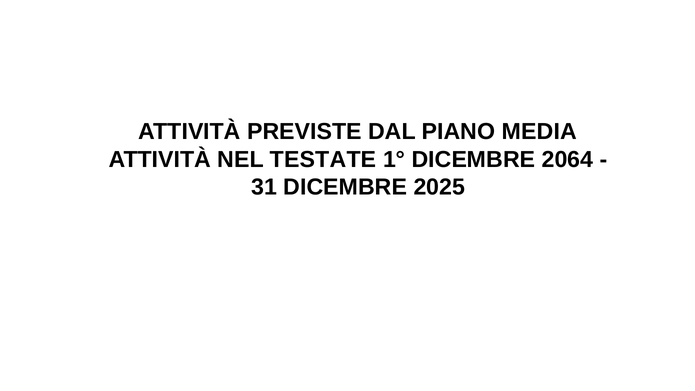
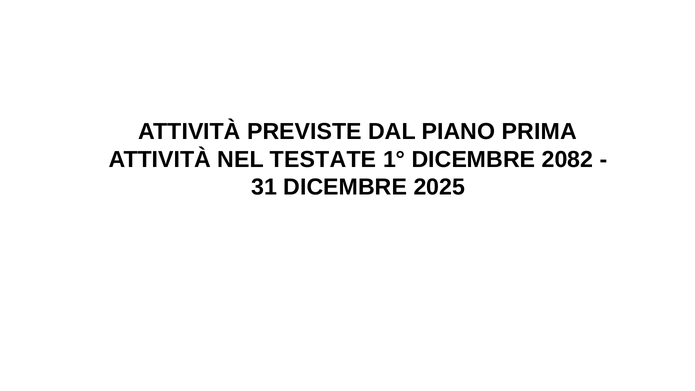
MEDIA: MEDIA -> PRIMA
2064: 2064 -> 2082
